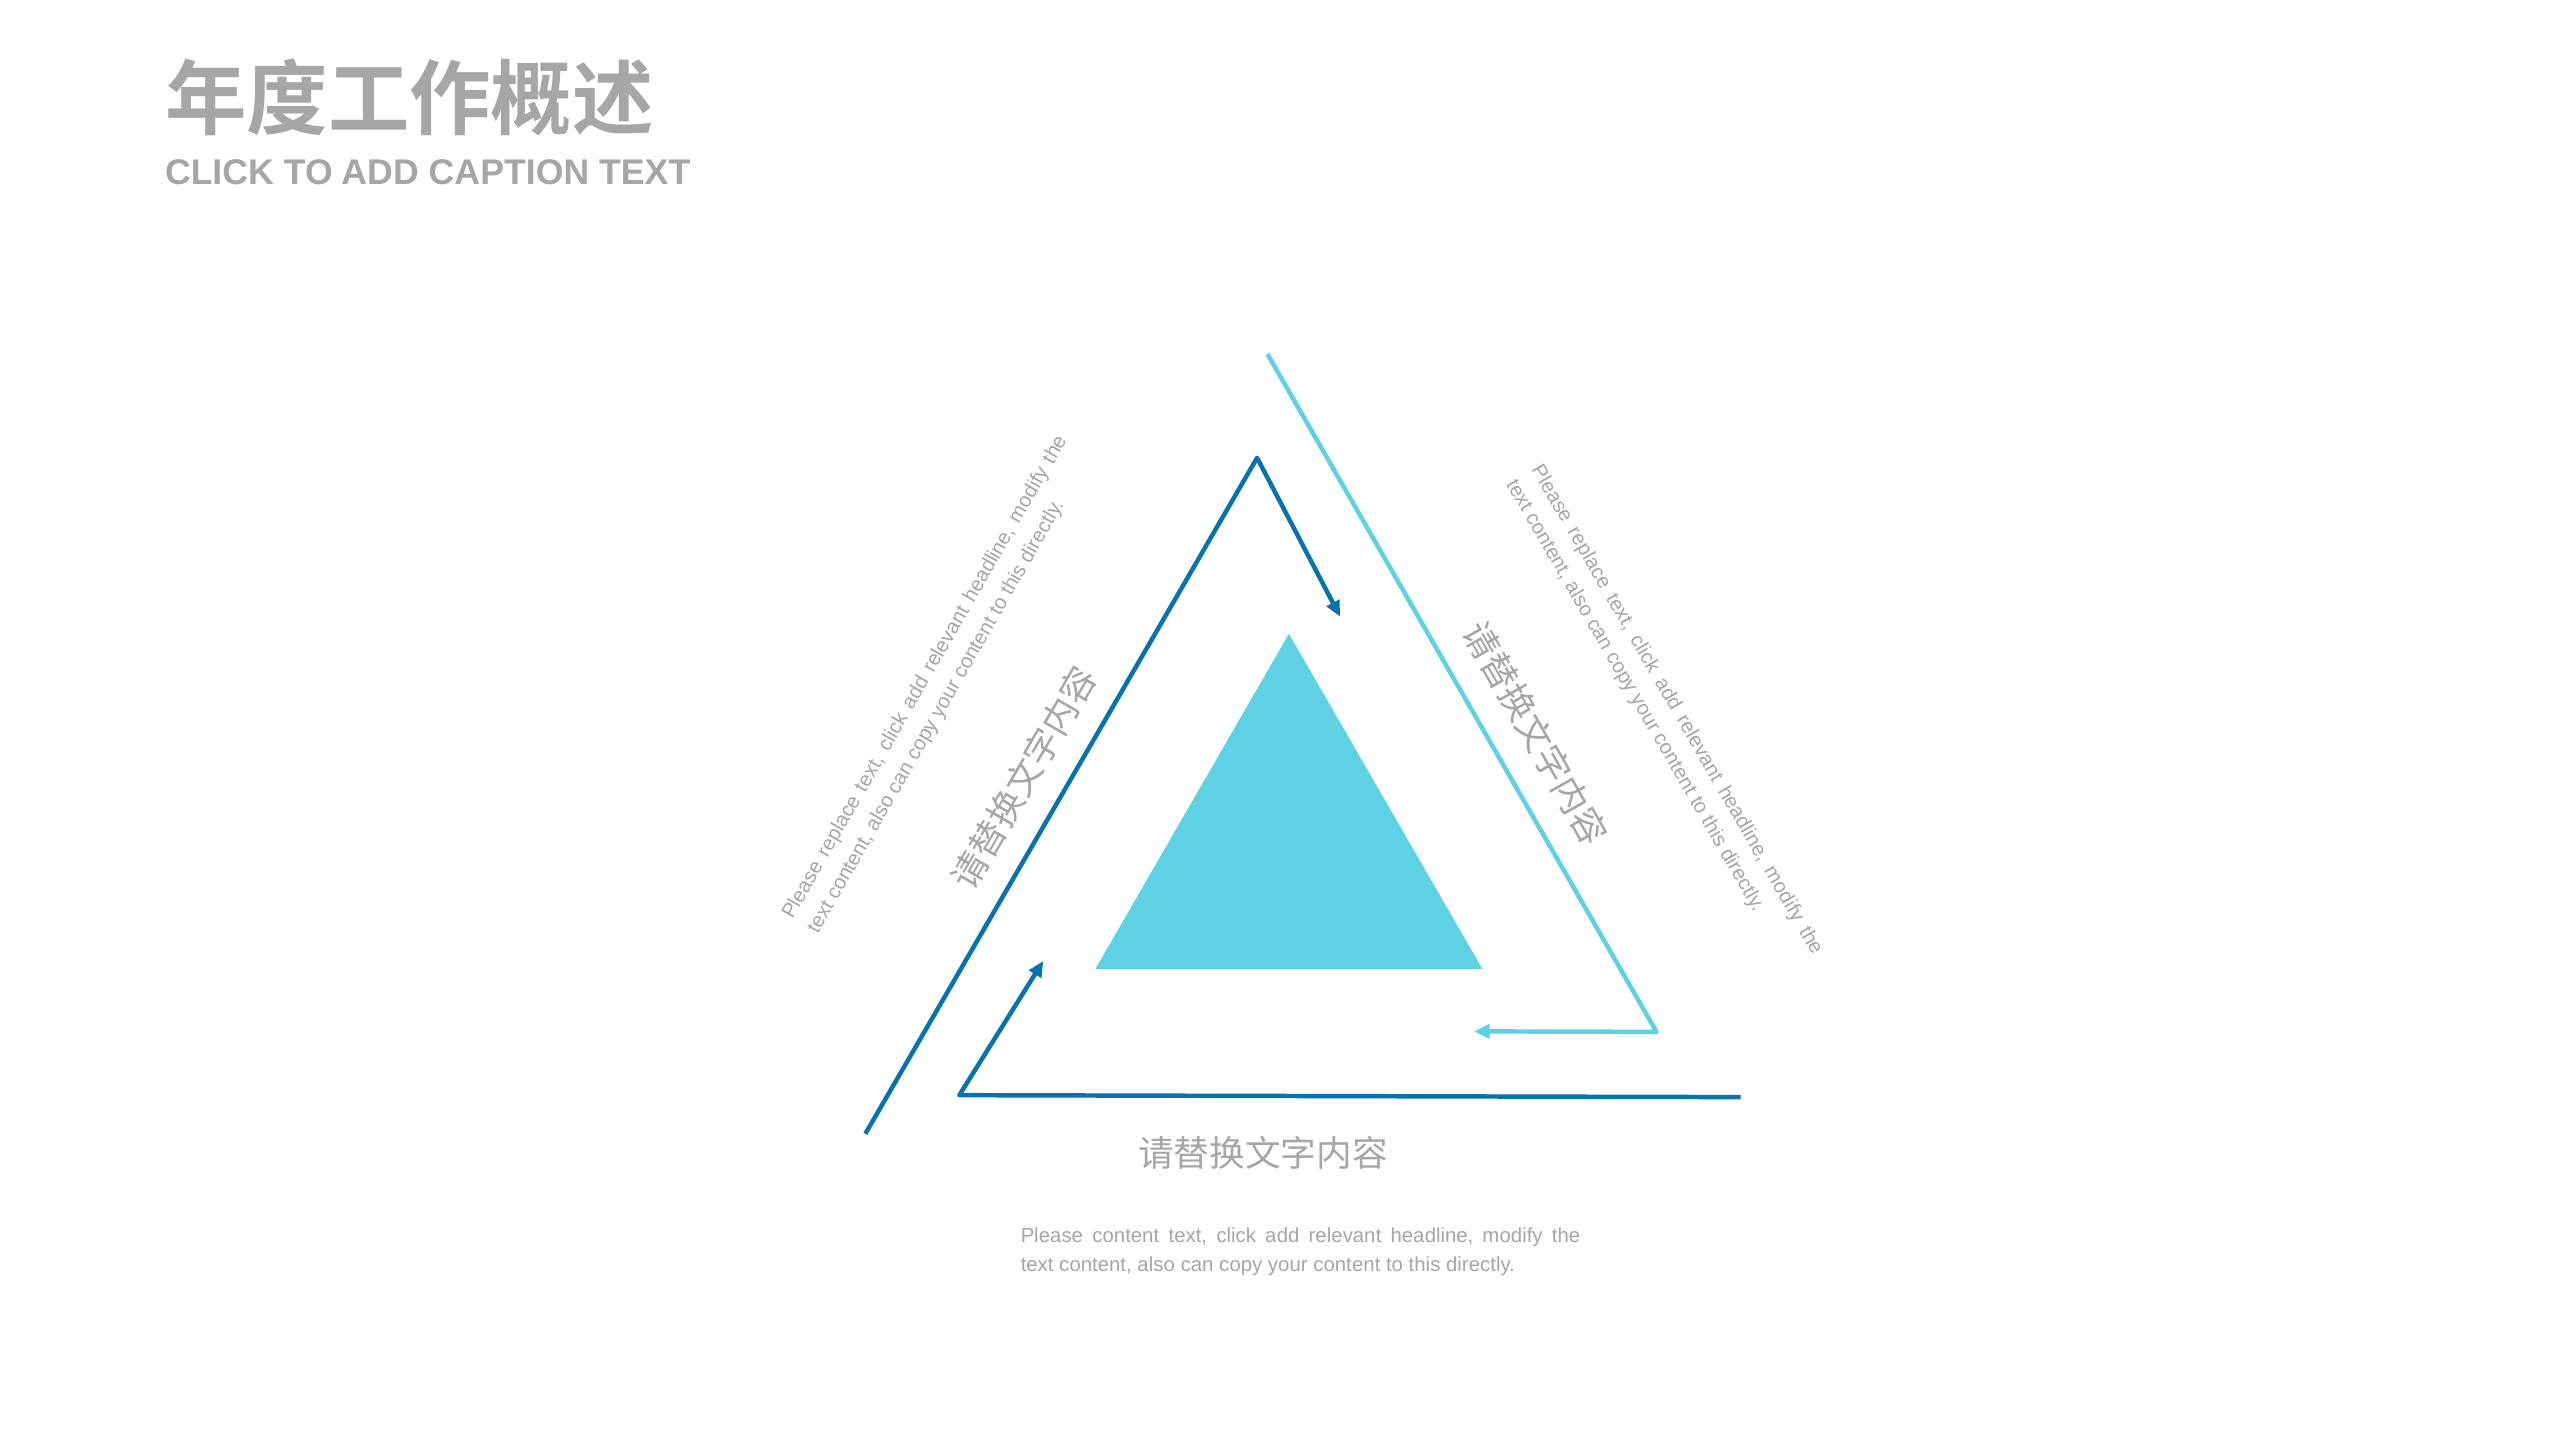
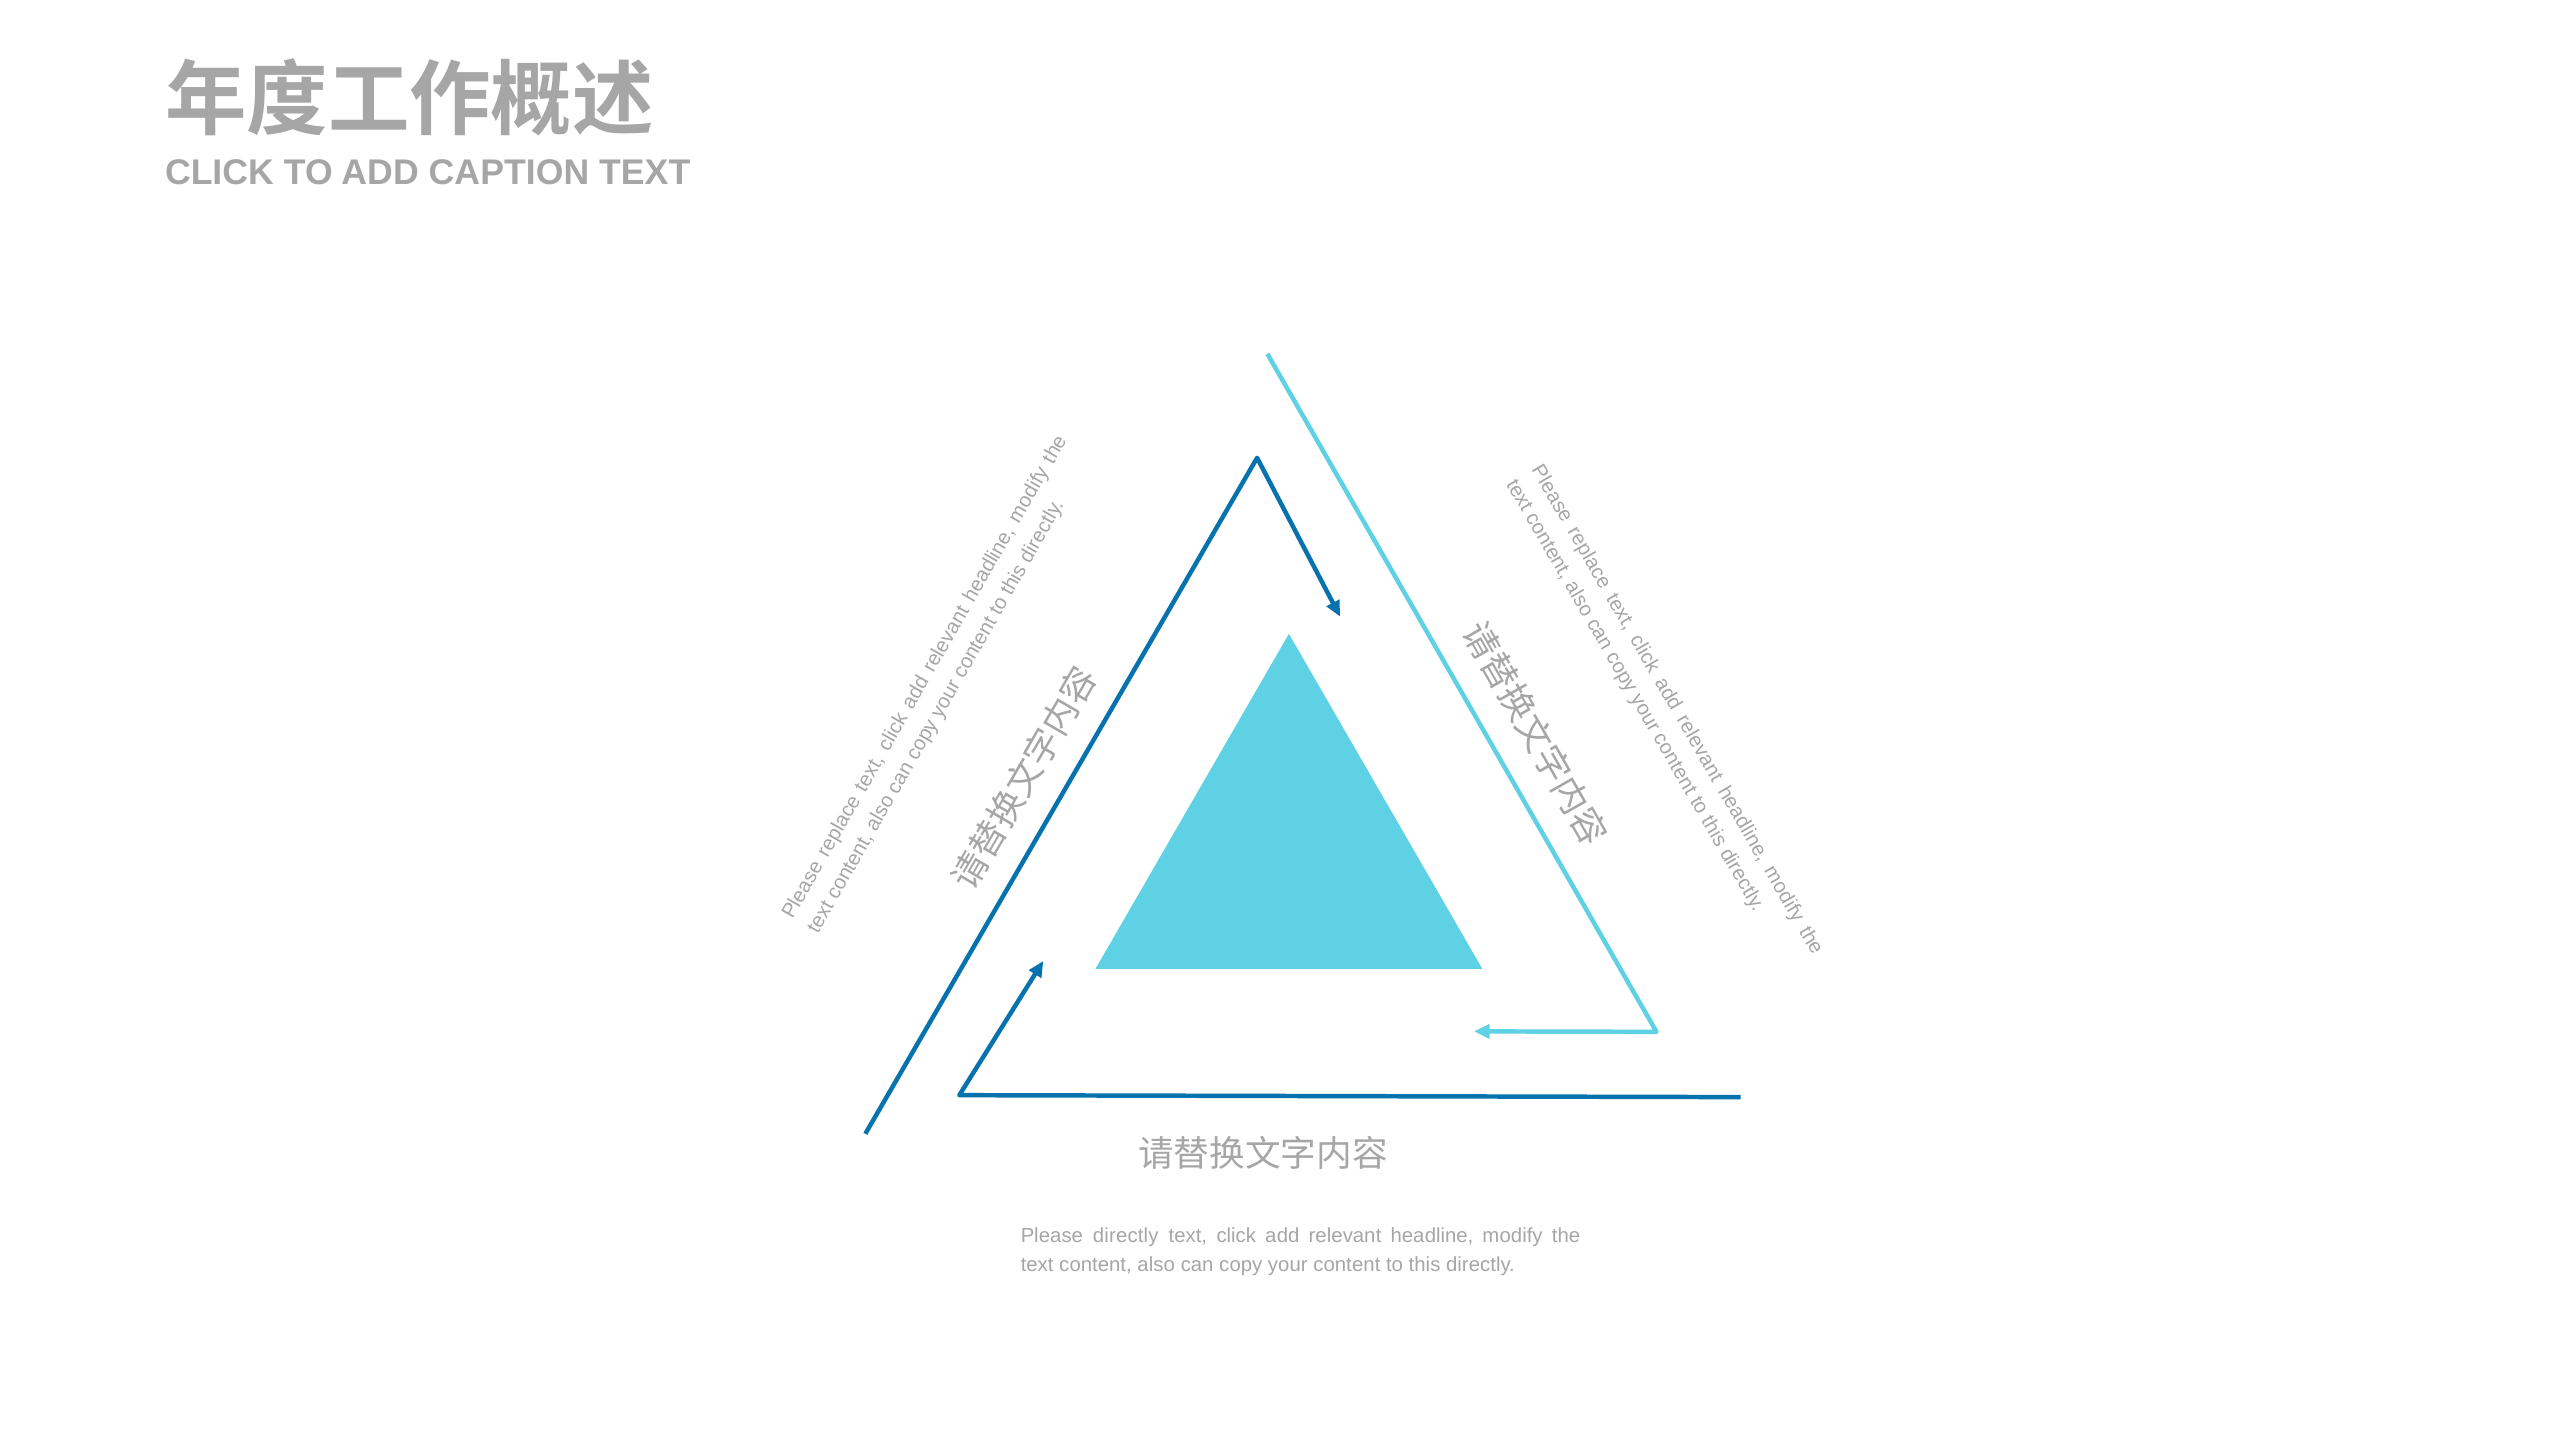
Please content: content -> directly
